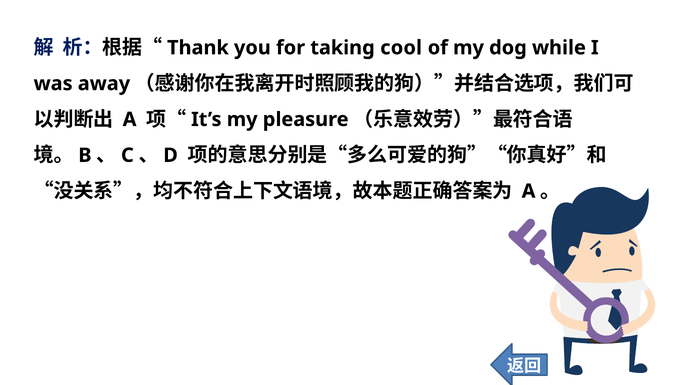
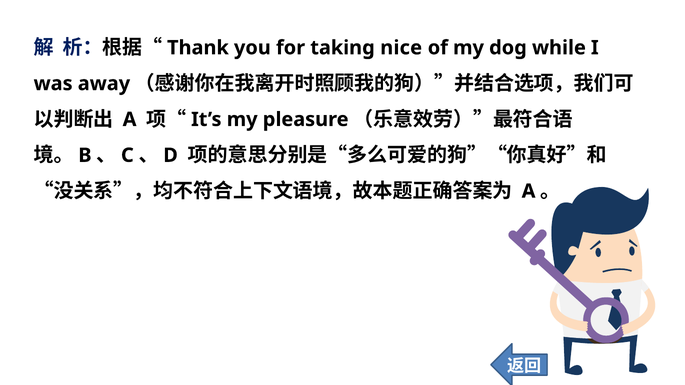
cool: cool -> nice
